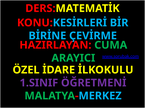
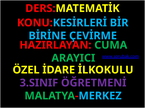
1.SINIF: 1.SINIF -> 3.SINIF
